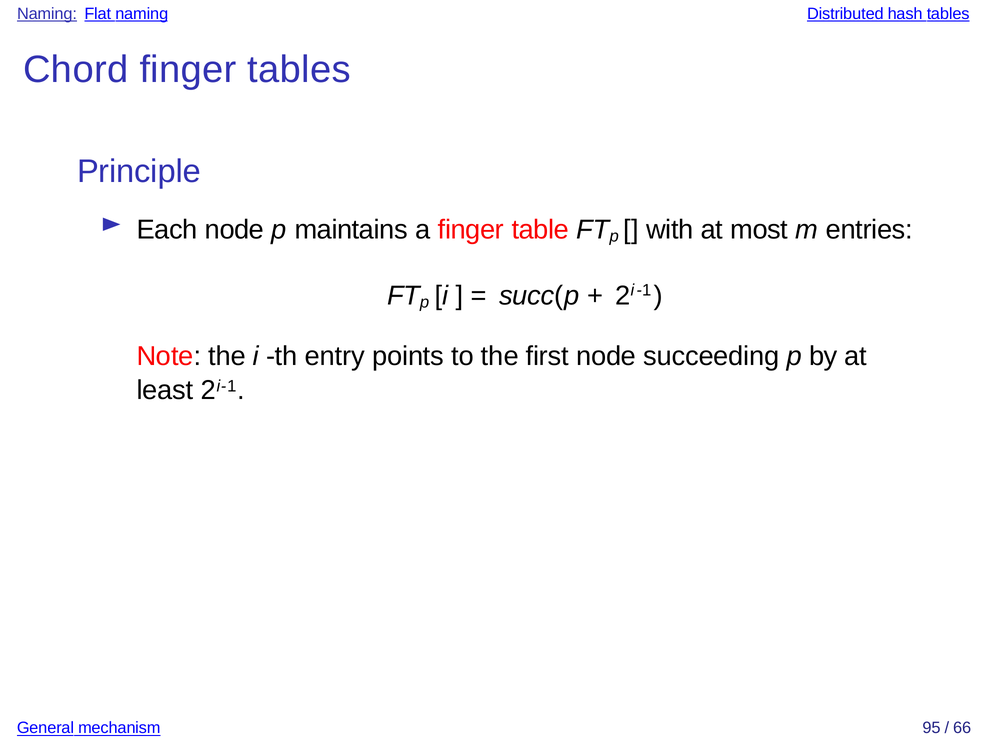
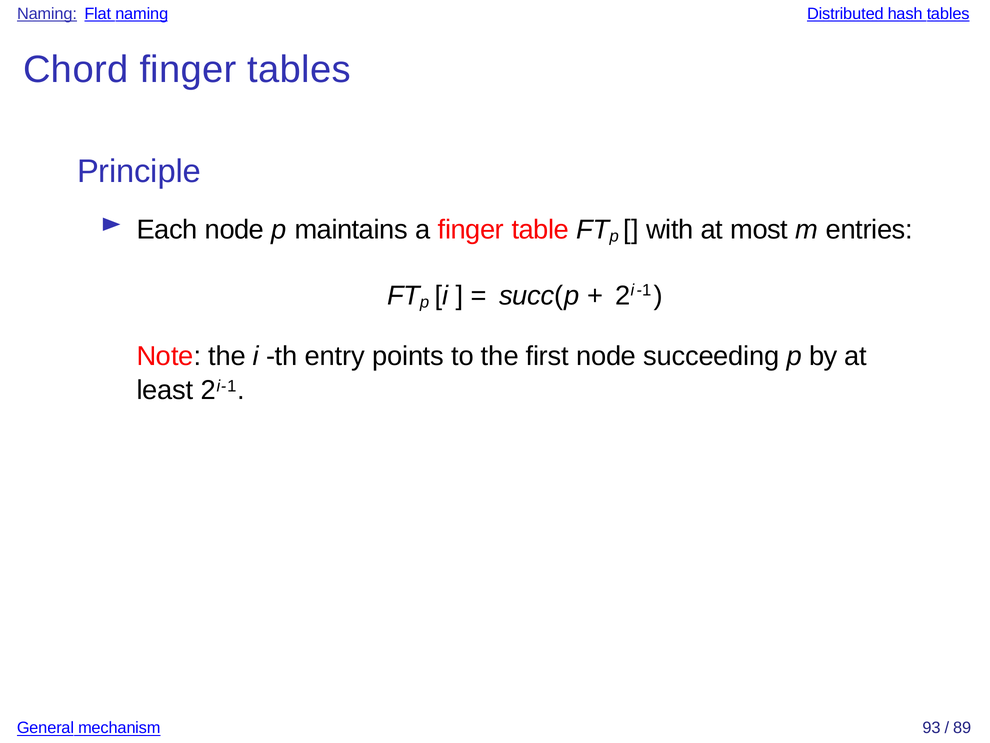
95: 95 -> 93
66: 66 -> 89
